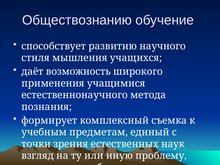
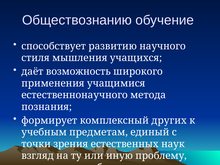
съемка: съемка -> других
